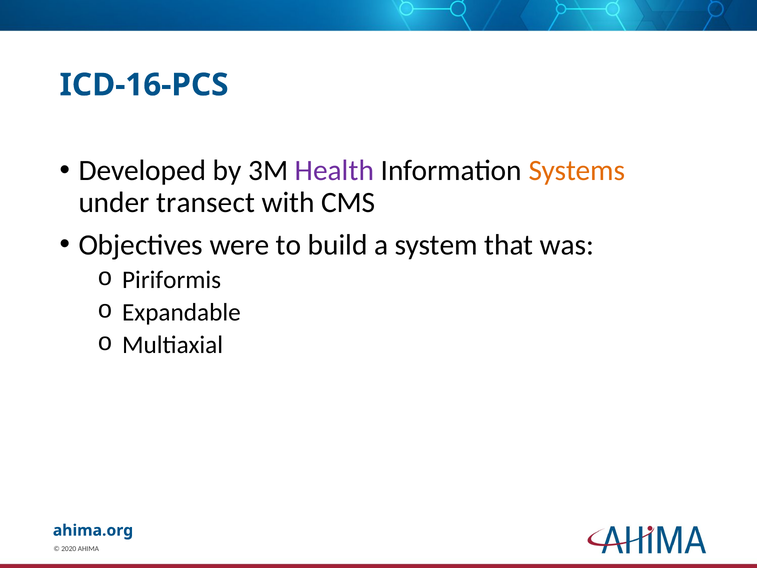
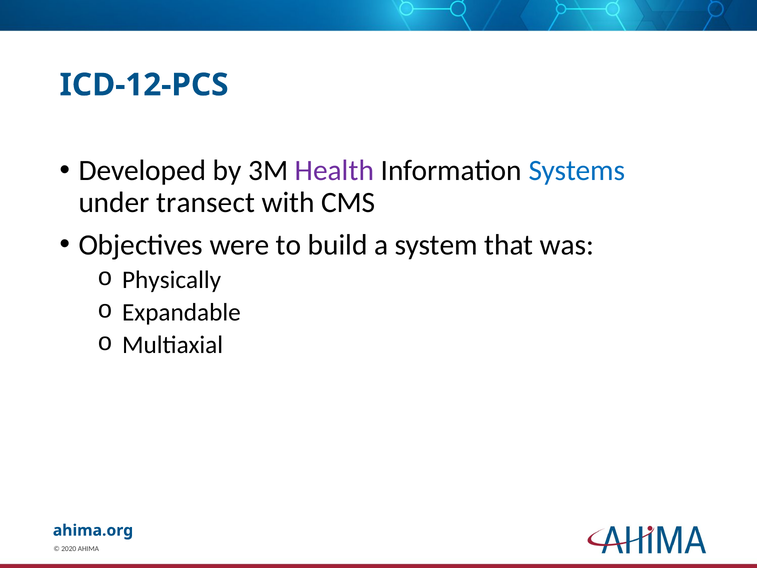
ICD-16-PCS: ICD-16-PCS -> ICD-12-PCS
Systems colour: orange -> blue
Piriformis: Piriformis -> Physically
